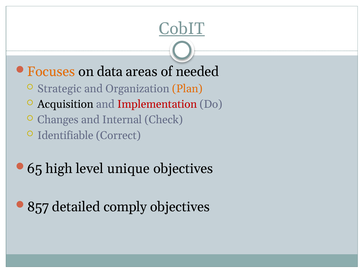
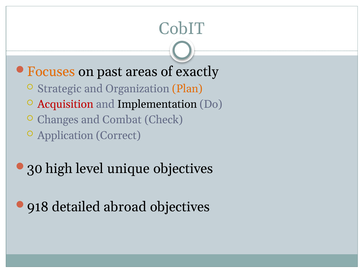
CobIT underline: present -> none
data: data -> past
needed: needed -> exactly
Acquisition colour: black -> red
Implementation colour: red -> black
Internal: Internal -> Combat
Identifiable: Identifiable -> Application
65: 65 -> 30
857: 857 -> 918
comply: comply -> abroad
